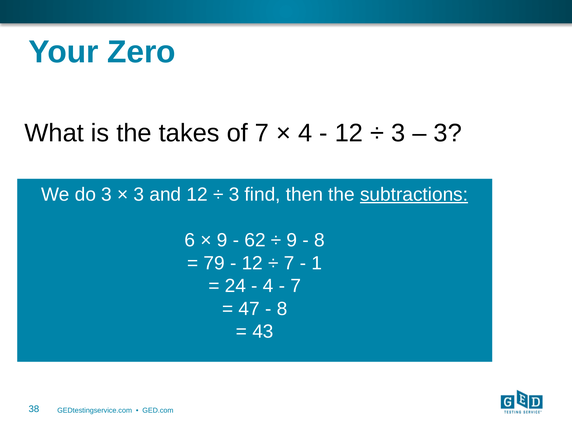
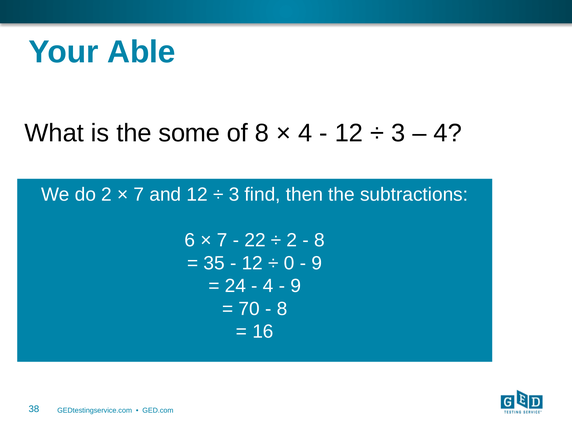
Zero: Zero -> Able
takes: takes -> some
of 7: 7 -> 8
3 at (448, 133): 3 -> 4
do 3: 3 -> 2
3 at (139, 194): 3 -> 7
subtractions underline: present -> none
9 at (222, 240): 9 -> 7
62: 62 -> 22
9 at (292, 240): 9 -> 2
79: 79 -> 35
7 at (289, 263): 7 -> 0
1 at (317, 263): 1 -> 9
7 at (296, 286): 7 -> 9
47: 47 -> 70
43: 43 -> 16
